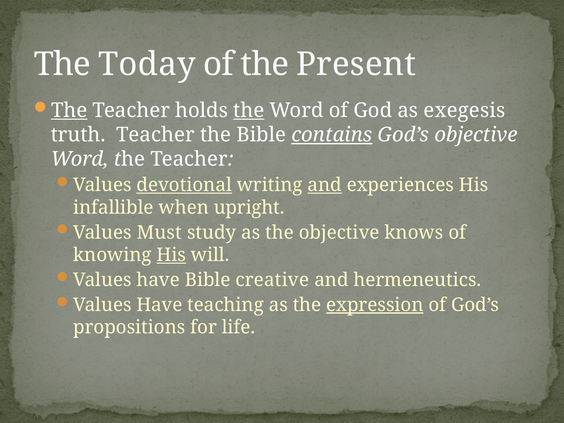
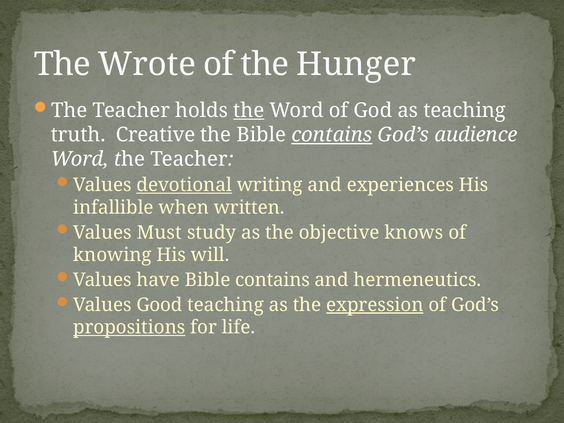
Today: Today -> Wrote
Present: Present -> Hunger
The at (69, 110) underline: present -> none
as exegesis: exegesis -> teaching
truth Teacher: Teacher -> Creative
God’s objective: objective -> audience
and at (325, 185) underline: present -> none
upright: upright -> written
His at (171, 255) underline: present -> none
creative at (272, 280): creative -> contains
Have at (159, 305): Have -> Good
propositions underline: none -> present
